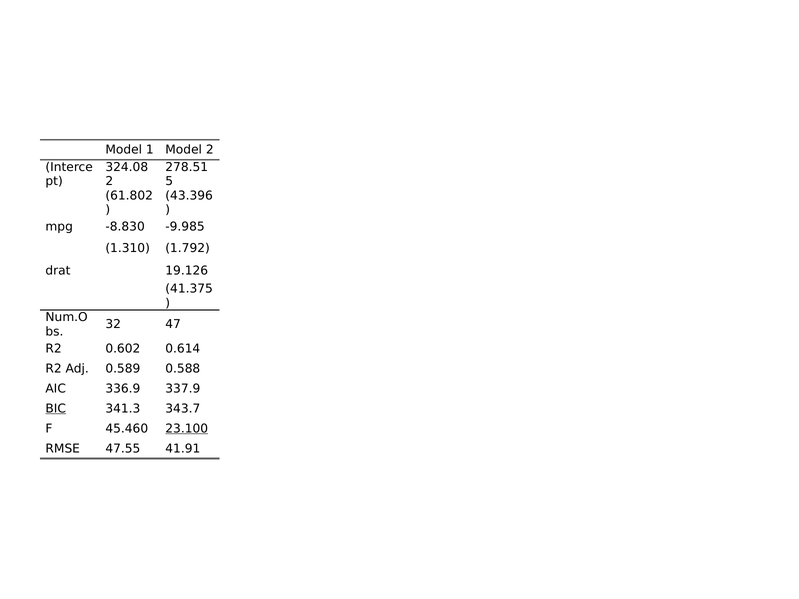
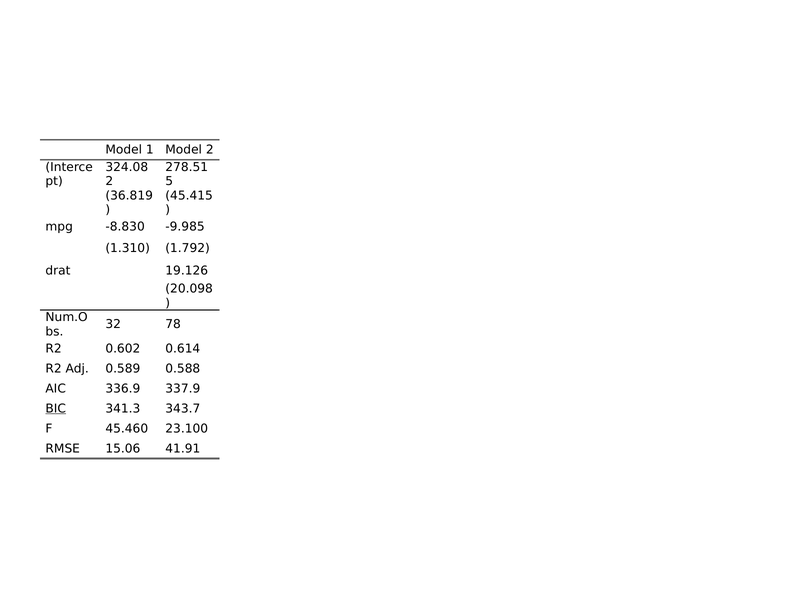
61.802: 61.802 -> 36.819
43.396: 43.396 -> 45.415
41.375: 41.375 -> 20.098
47: 47 -> 78
23.100 underline: present -> none
47.55: 47.55 -> 15.06
